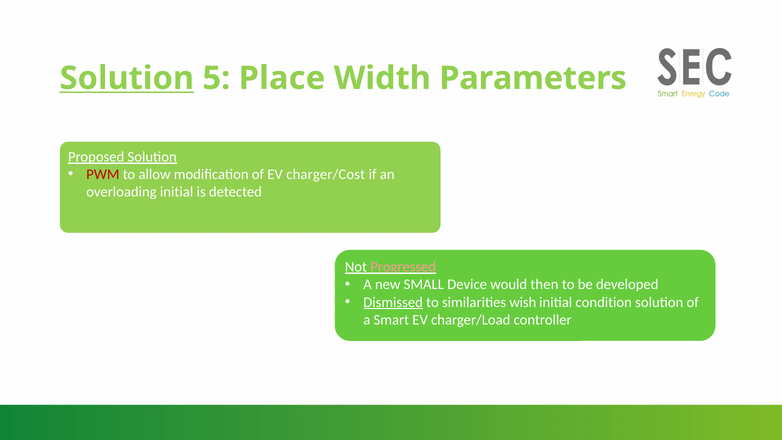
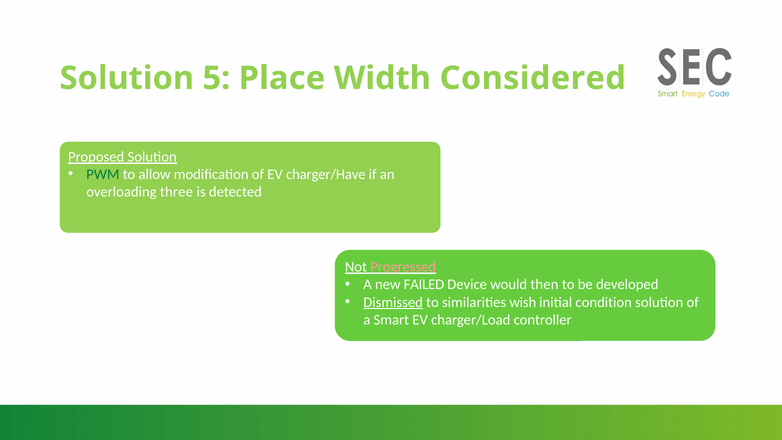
Solution at (127, 78) underline: present -> none
Parameters: Parameters -> Considered
PWM colour: red -> green
charger/Cost: charger/Cost -> charger/Have
overloading initial: initial -> three
SMALL: SMALL -> FAILED
